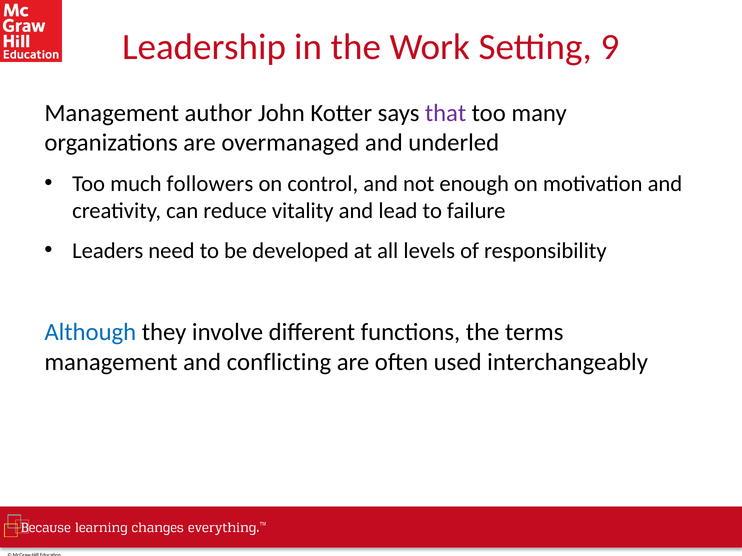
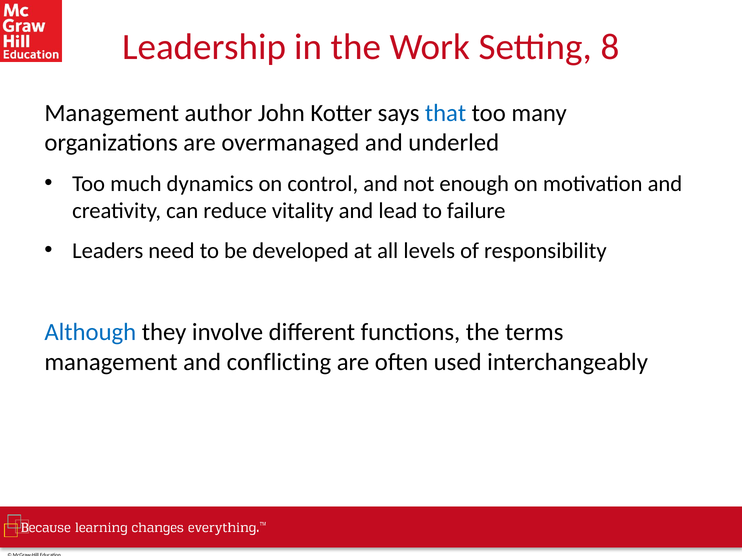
9: 9 -> 8
that colour: purple -> blue
followers: followers -> dynamics
